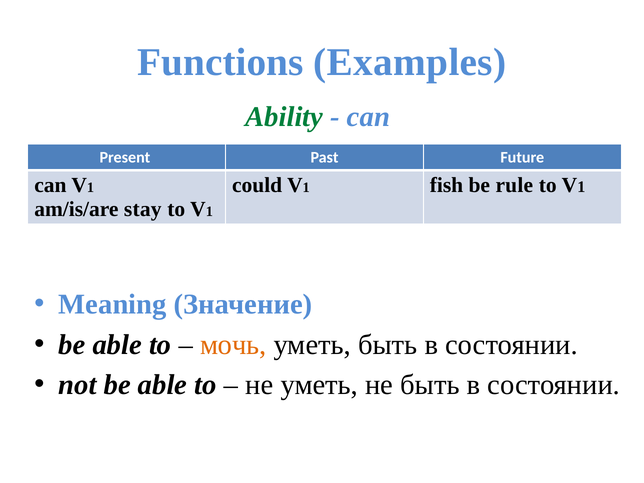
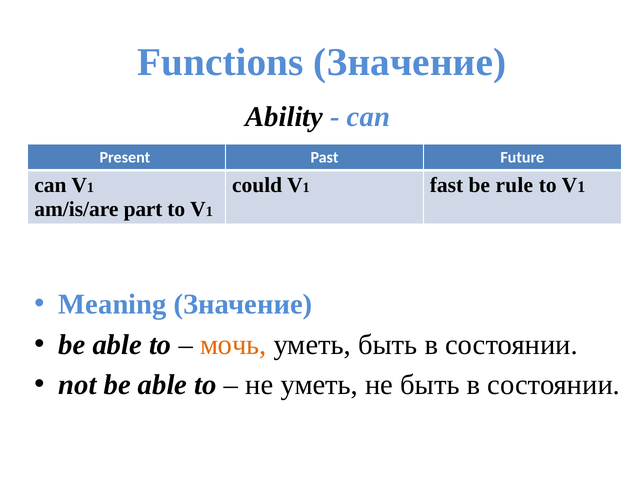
Functions Examples: Examples -> Значение
Ability colour: green -> black
fish: fish -> fast
stay: stay -> part
